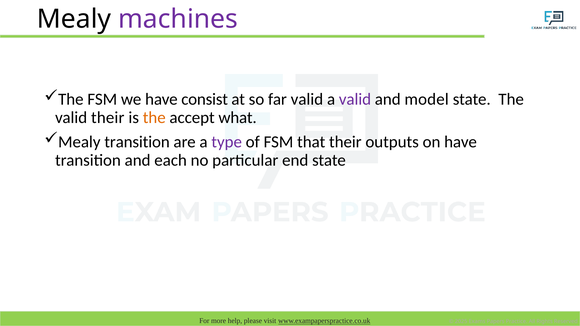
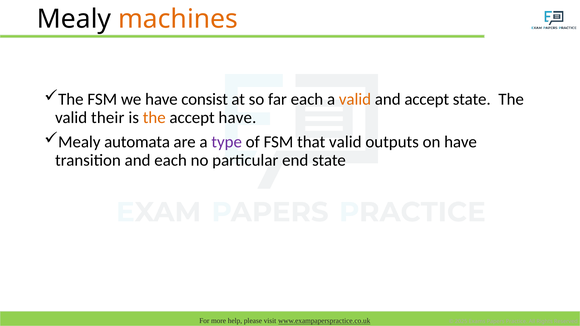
machines colour: purple -> orange
far valid: valid -> each
valid at (355, 99) colour: purple -> orange
and model: model -> accept
accept what: what -> have
Mealy transition: transition -> automata
that their: their -> valid
